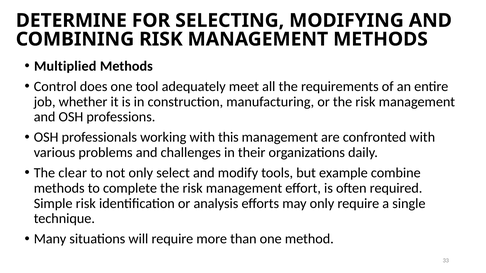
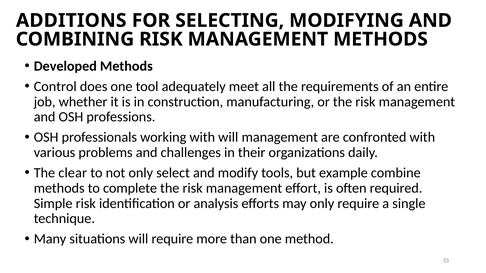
DETERMINE: DETERMINE -> ADDITIONS
Multiplied: Multiplied -> Developed
with this: this -> will
